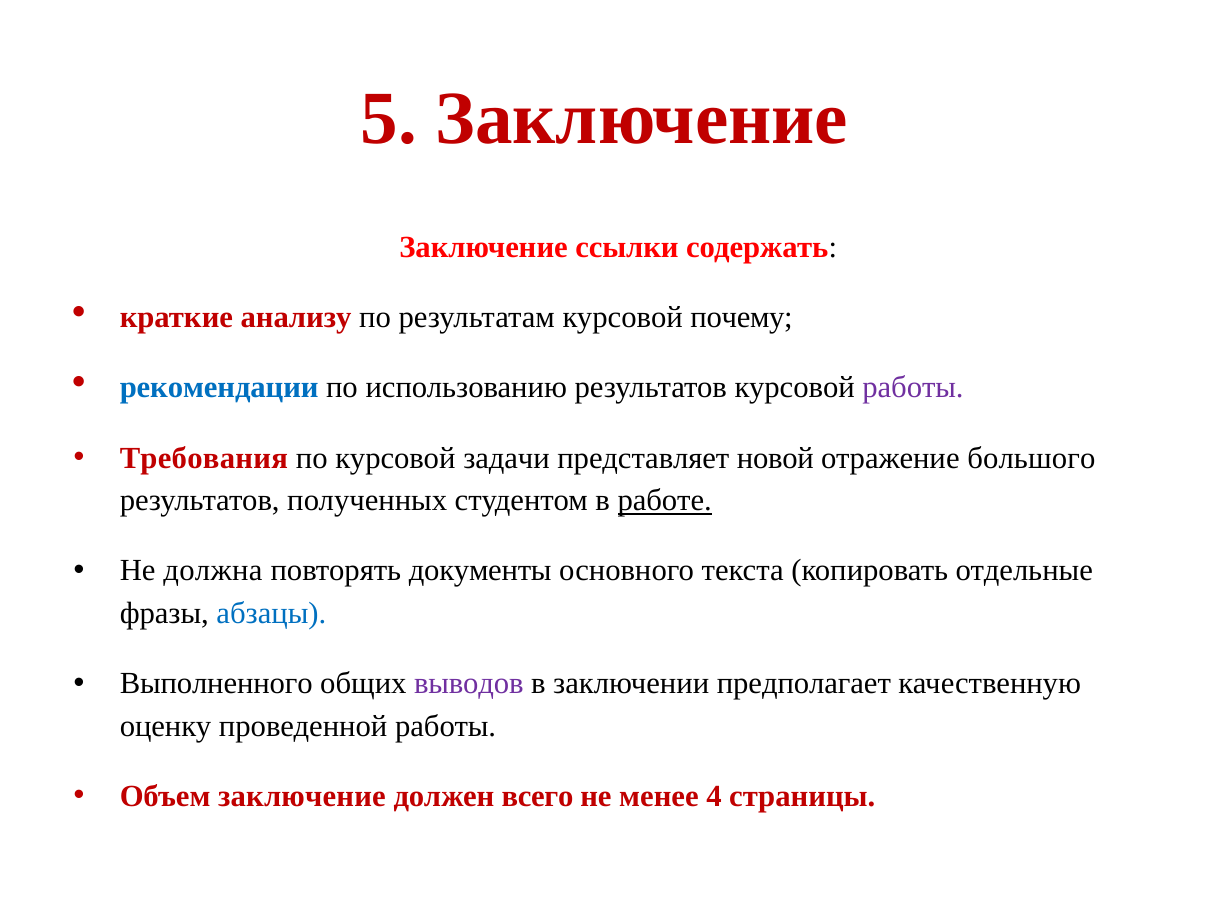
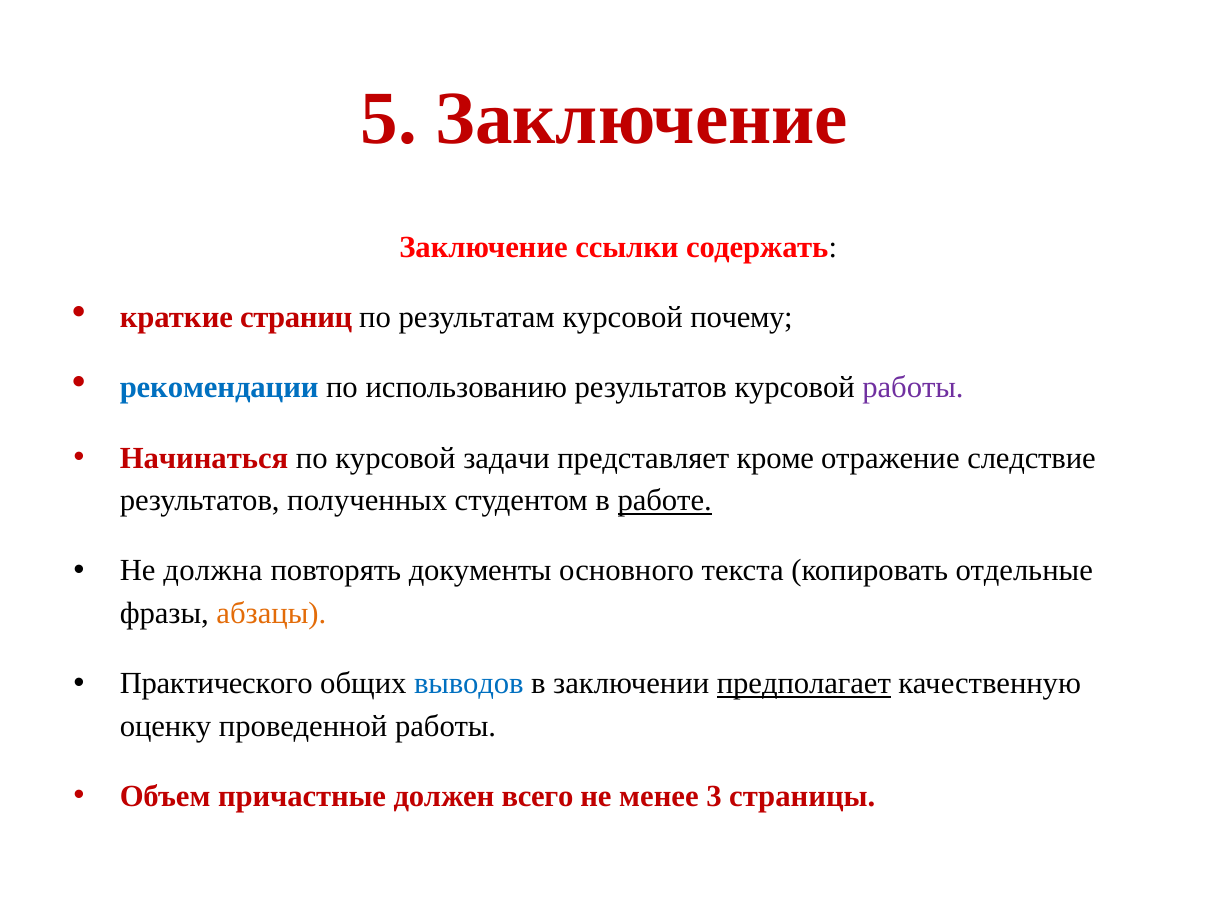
анализу: анализу -> страниц
Требования: Требования -> Начинаться
новой: новой -> кроме
большого: большого -> следствие
абзацы colour: blue -> orange
Выполненного: Выполненного -> Практического
выводов colour: purple -> blue
предполагает underline: none -> present
Объем заключение: заключение -> причастные
4: 4 -> 3
